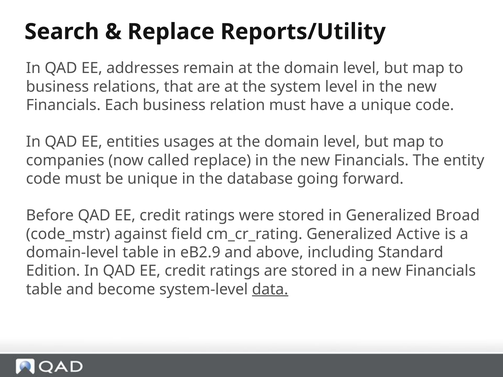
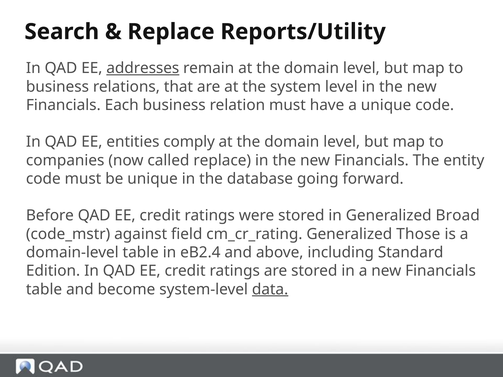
addresses underline: none -> present
usages: usages -> comply
Active: Active -> Those
eB2.9: eB2.9 -> eB2.4
